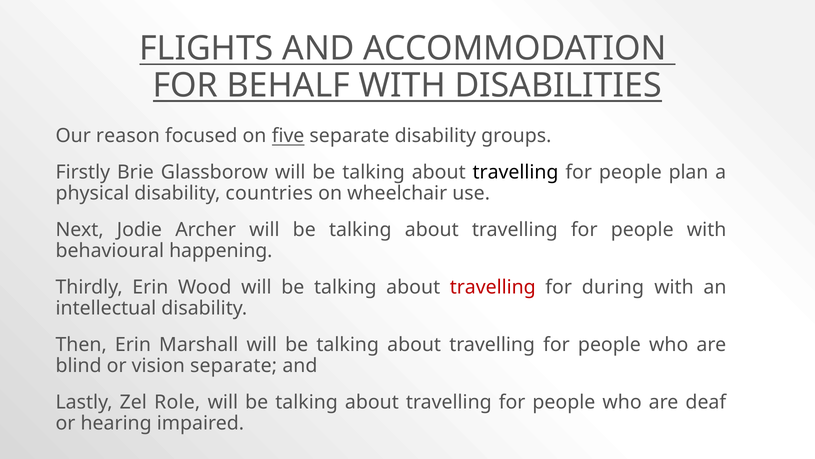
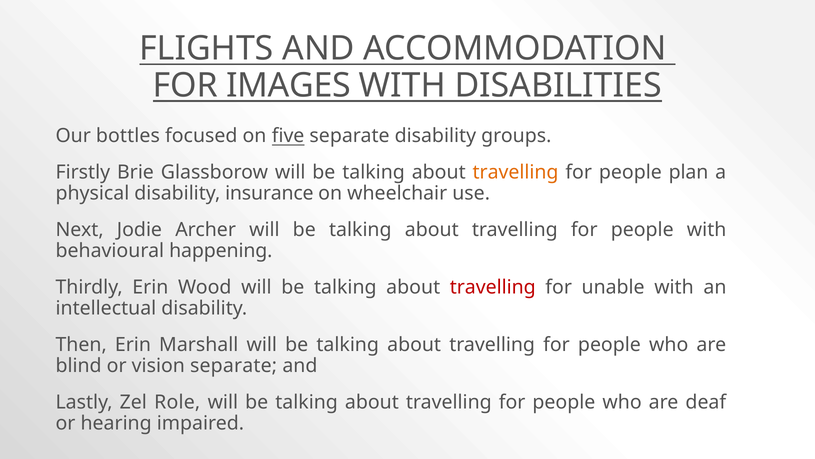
BEHALF: BEHALF -> IMAGES
reason: reason -> bottles
travelling at (516, 172) colour: black -> orange
countries: countries -> insurance
during: during -> unable
